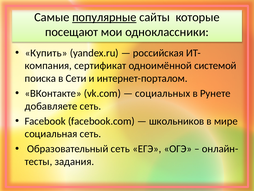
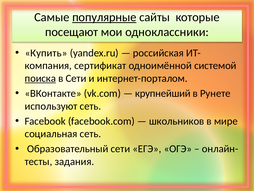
поиска underline: none -> present
социальных: социальных -> крупнейший
добавляете: добавляете -> используют
Образовательный сеть: сеть -> сети
